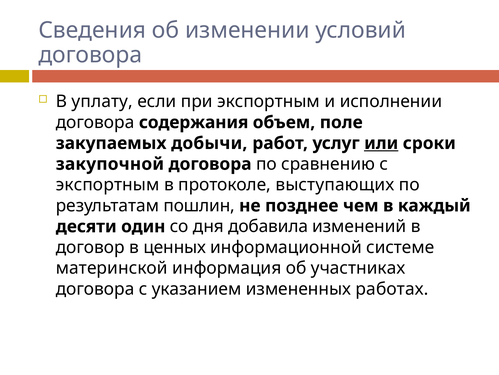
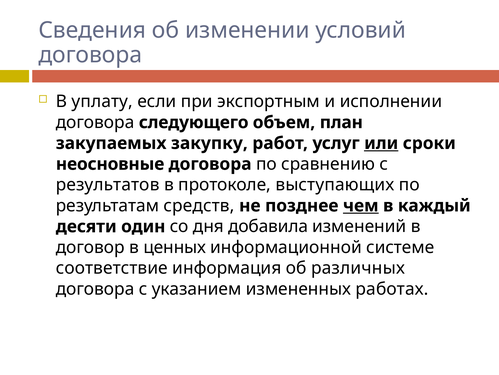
содержания: содержания -> следующего
поле: поле -> план
добычи: добычи -> закупку
закупочной: закупочной -> неосновные
экспортным at (108, 185): экспортным -> результатов
пошлин: пошлин -> средств
чем underline: none -> present
материнской: материнской -> соответствие
участниках: участниках -> различных
